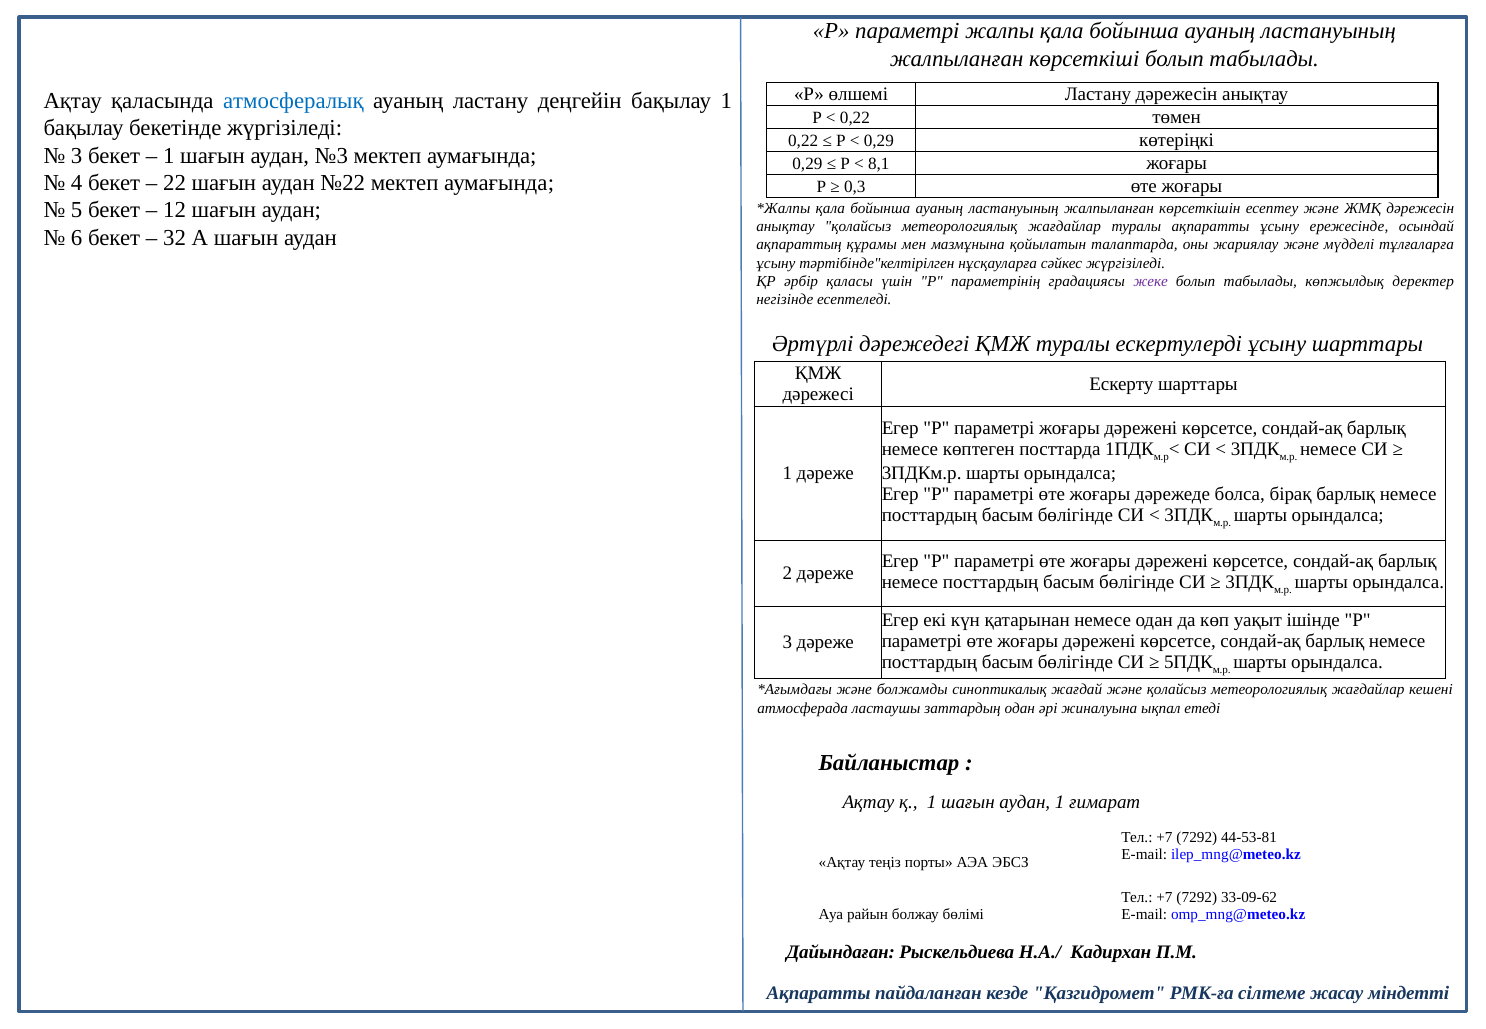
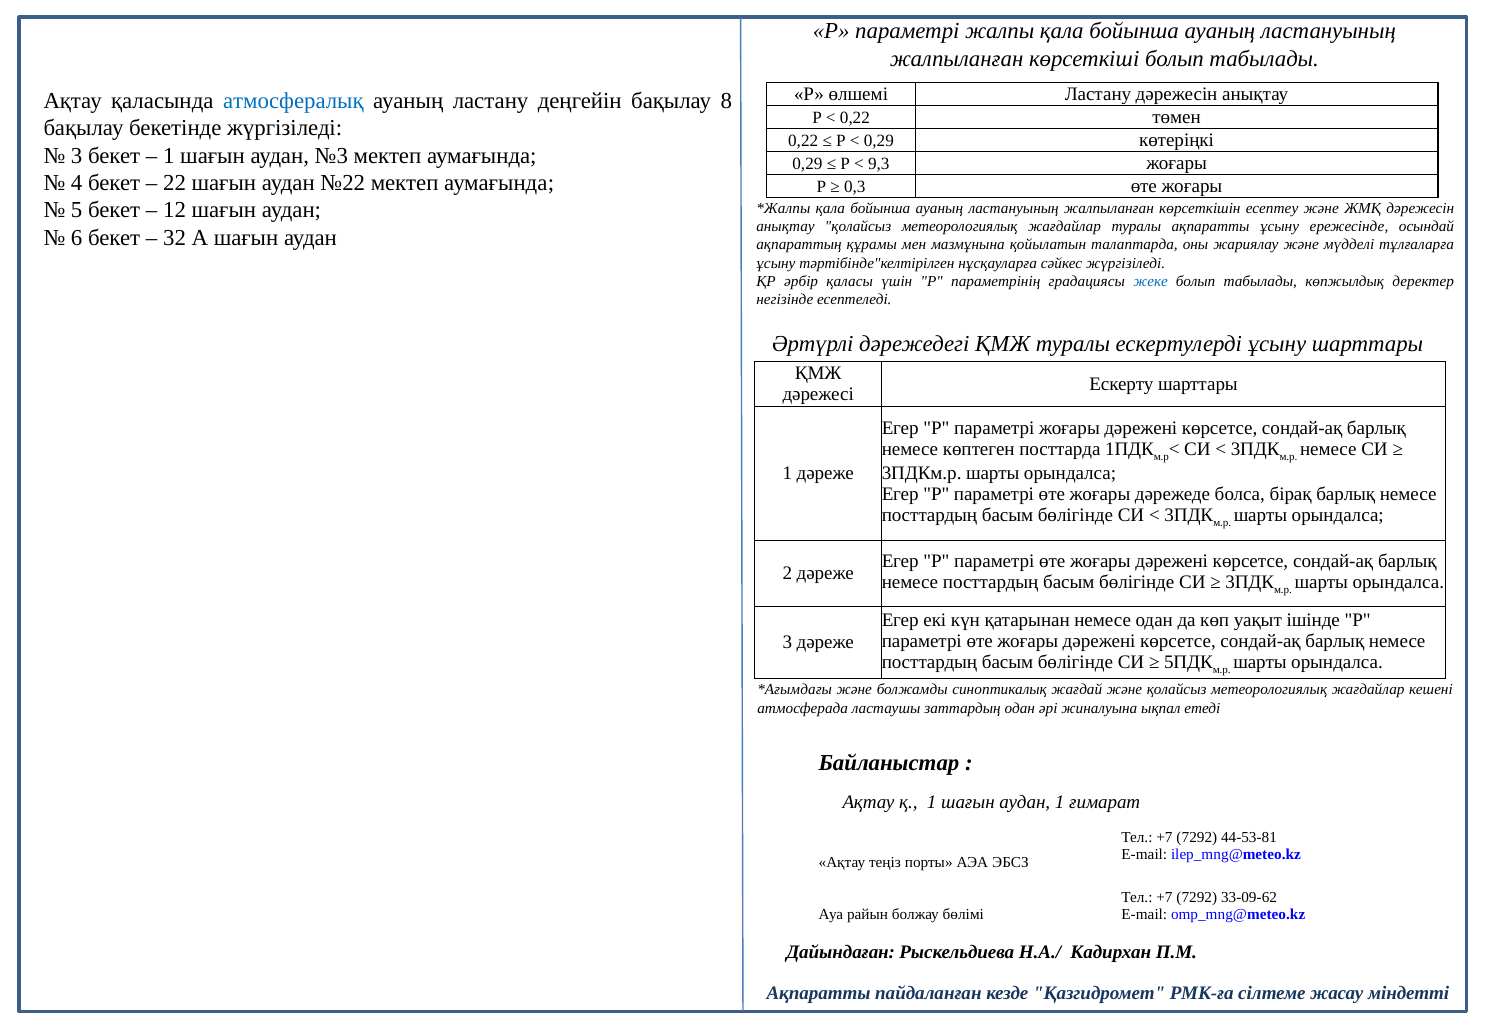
бақылау 1: 1 -> 8
8,1: 8,1 -> 9,3
жеке colour: purple -> blue
